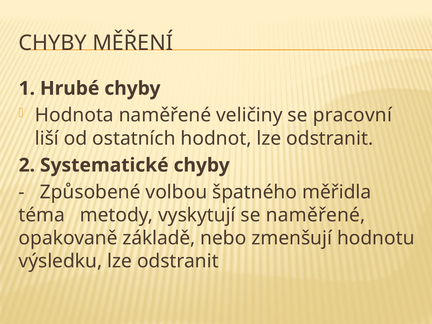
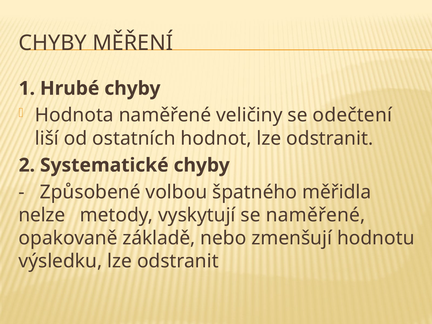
pracovní: pracovní -> odečtení
téma: téma -> nelze
